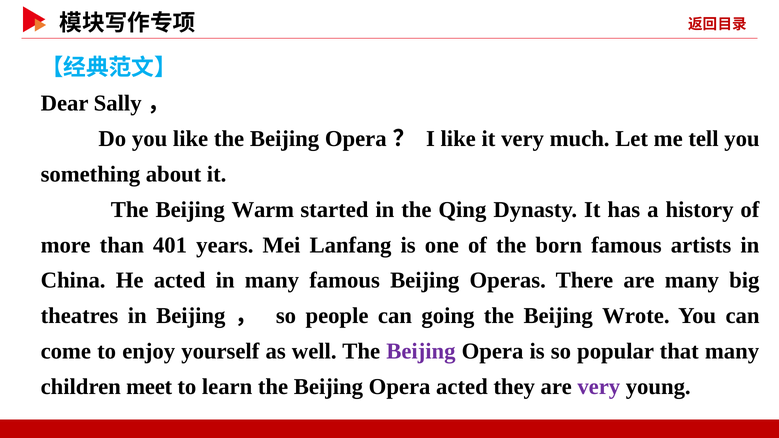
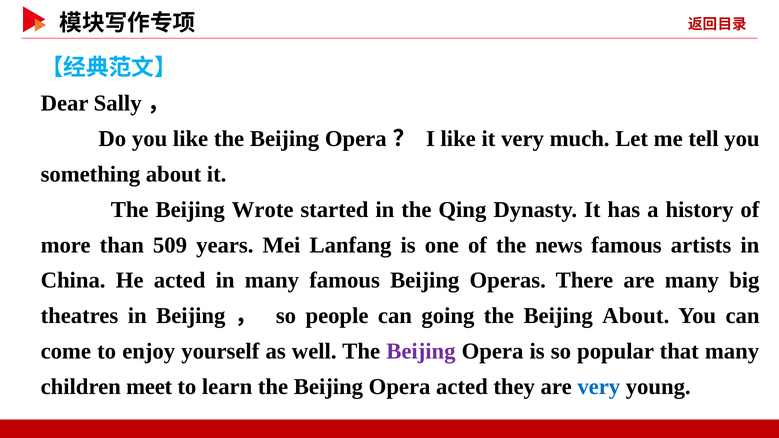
Warm: Warm -> Wrote
401: 401 -> 509
born: born -> news
Beijing Wrote: Wrote -> About
very at (599, 387) colour: purple -> blue
